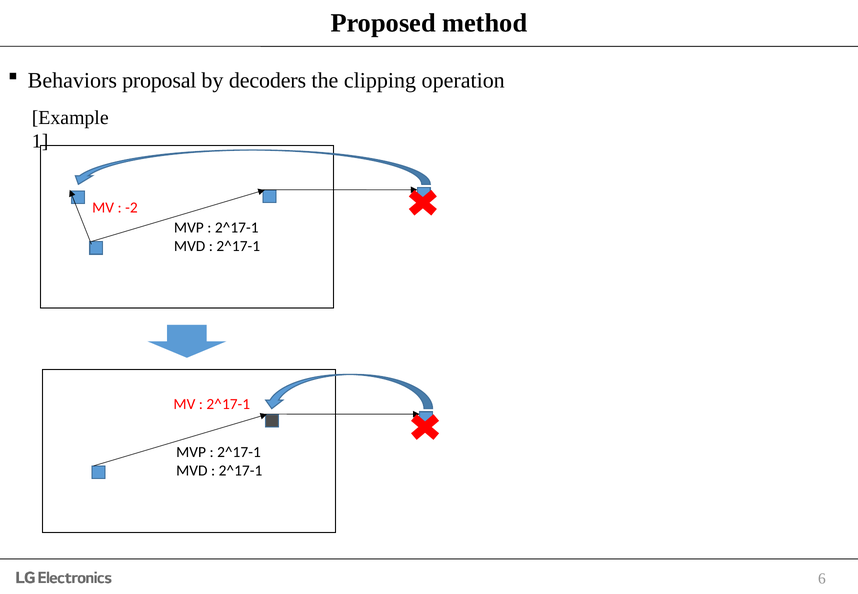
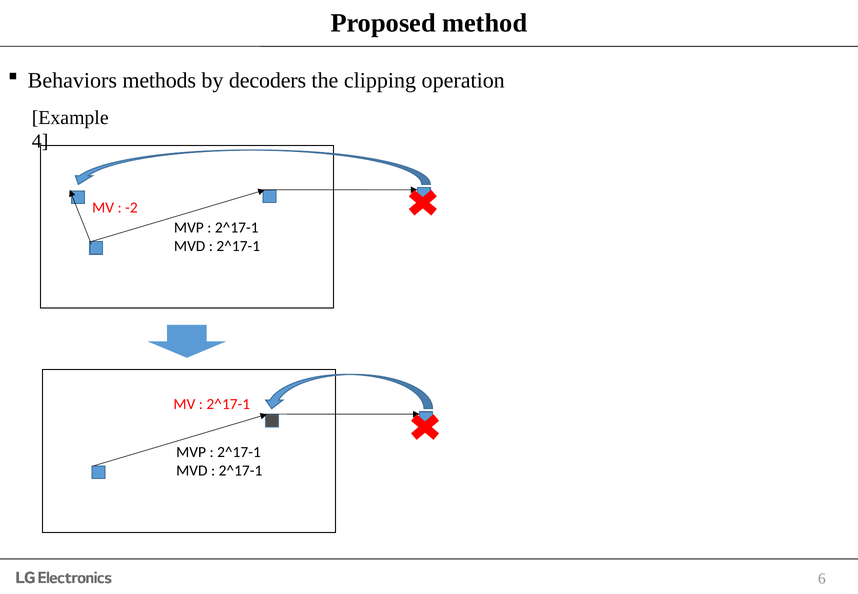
proposal: proposal -> methods
1: 1 -> 4
